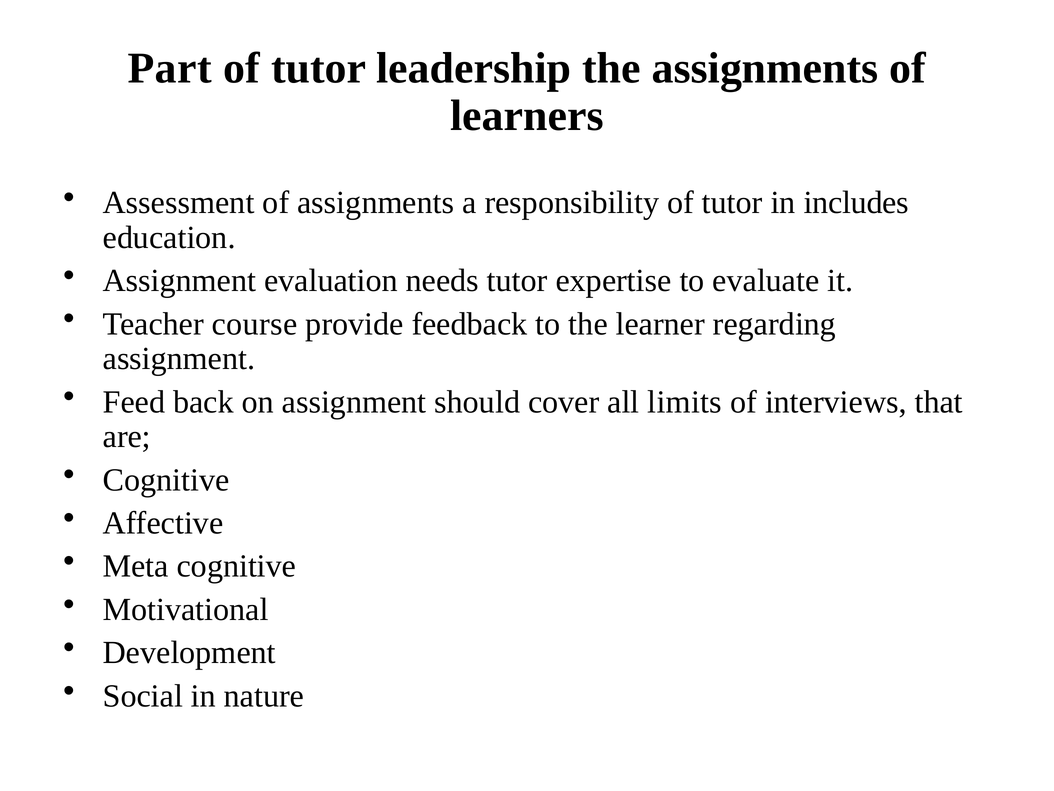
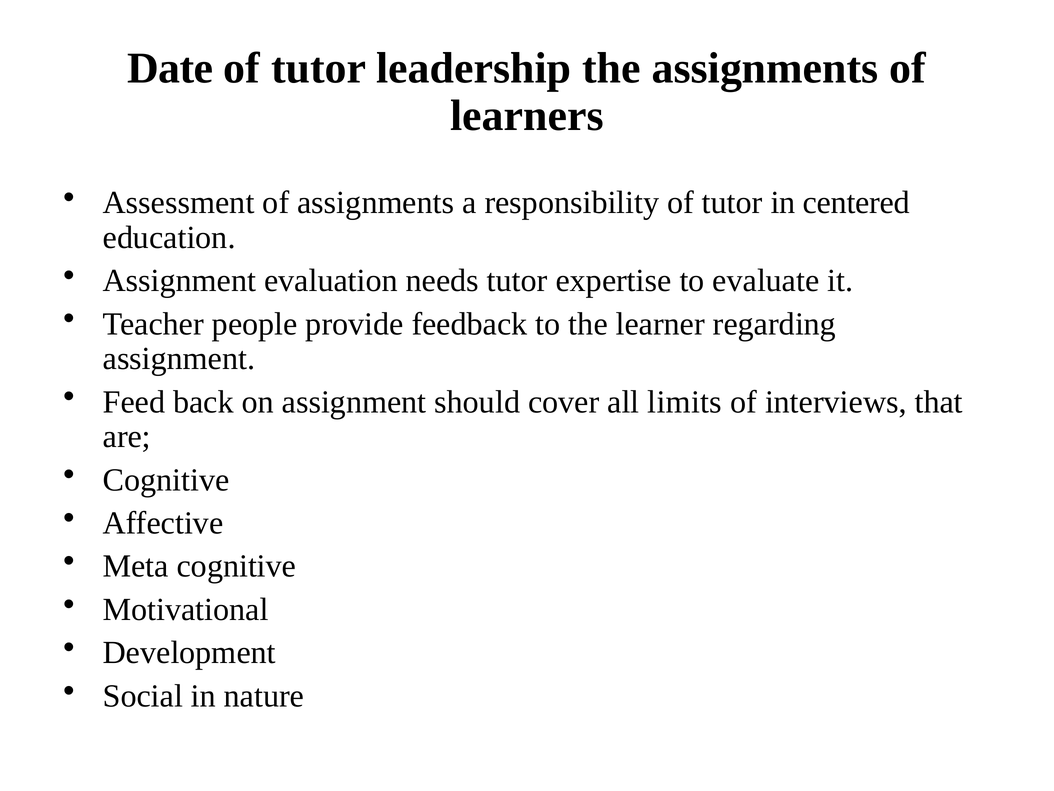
Part: Part -> Date
includes: includes -> centered
course: course -> people
